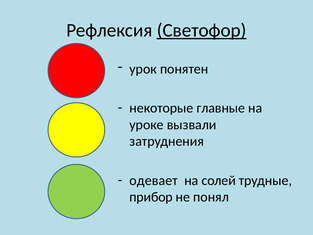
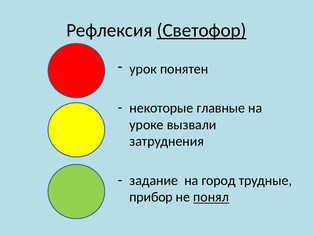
одевает: одевает -> задание
солей: солей -> город
понял underline: none -> present
